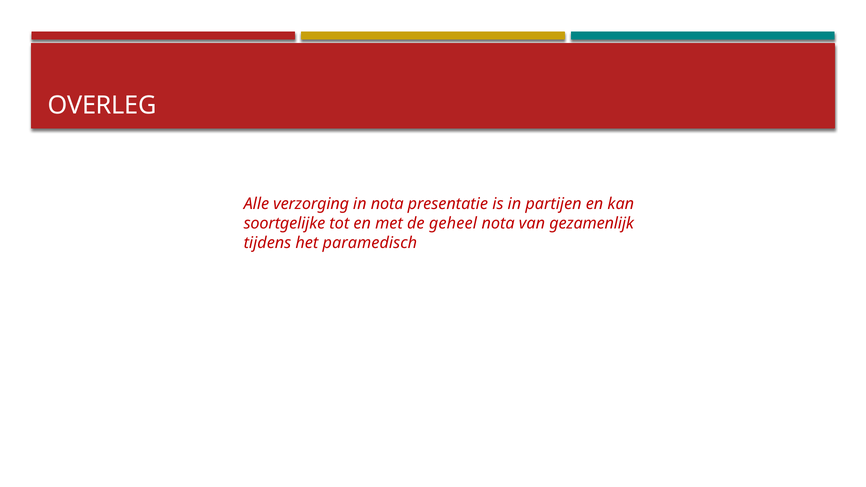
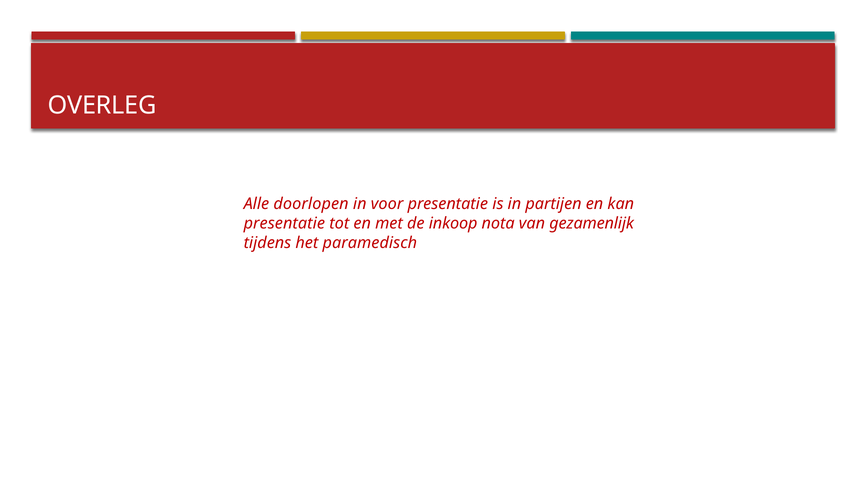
verzorging: verzorging -> doorlopen
in nota: nota -> voor
soortgelijke at (284, 223): soortgelijke -> presentatie
geheel: geheel -> inkoop
